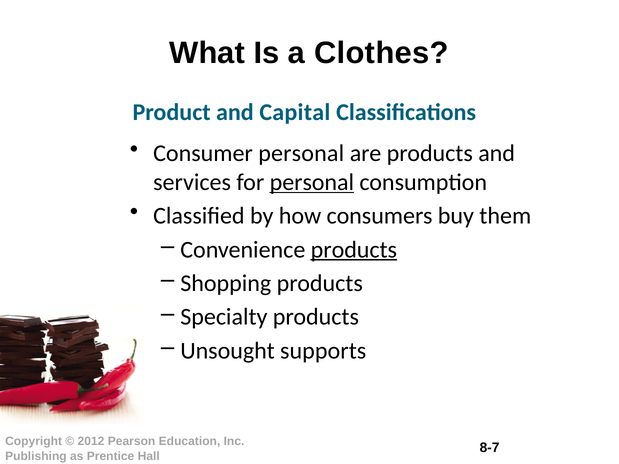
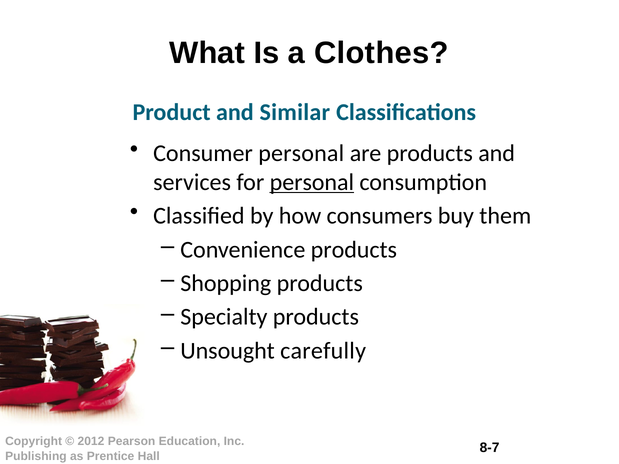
Capital: Capital -> Similar
products at (354, 250) underline: present -> none
supports: supports -> carefully
